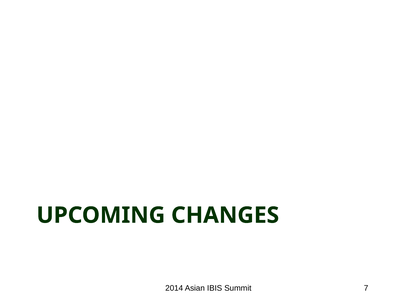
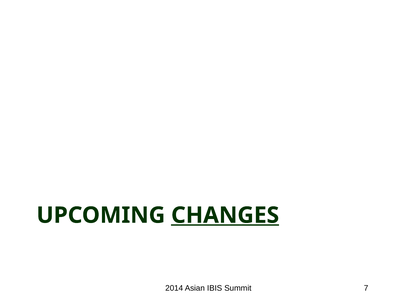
CHANGES underline: none -> present
